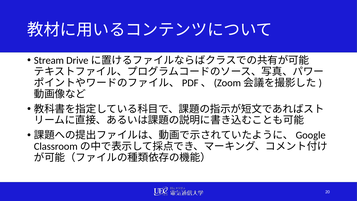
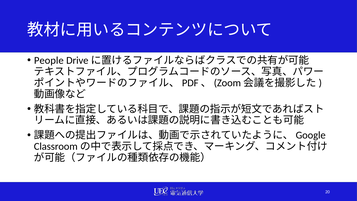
Stream: Stream -> People
